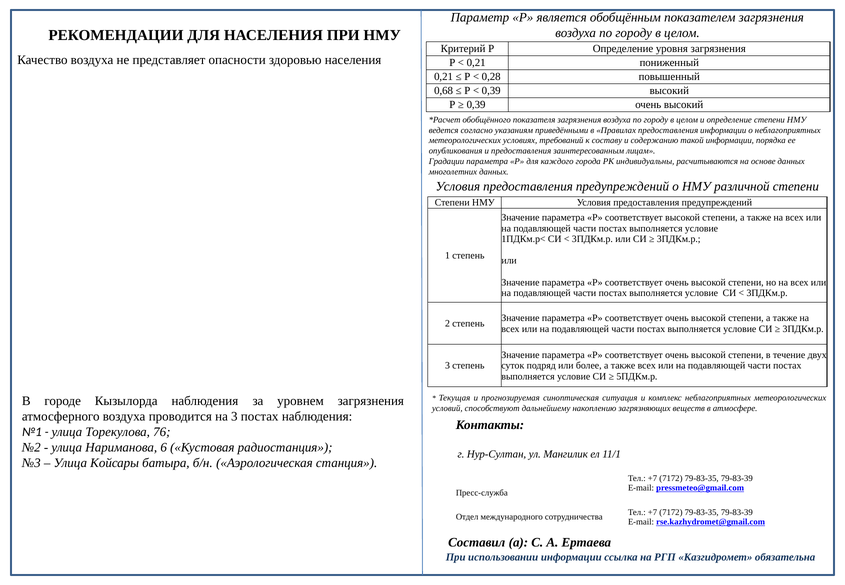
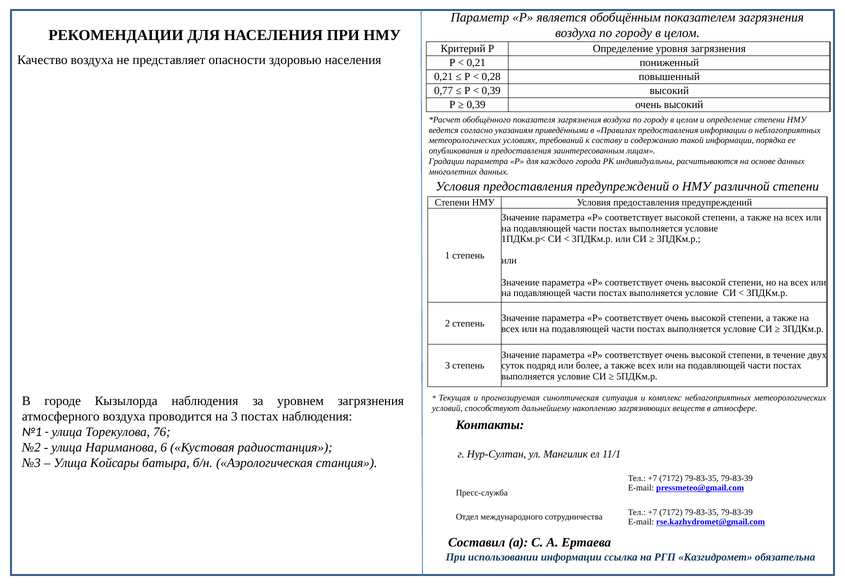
0,68: 0,68 -> 0,77
